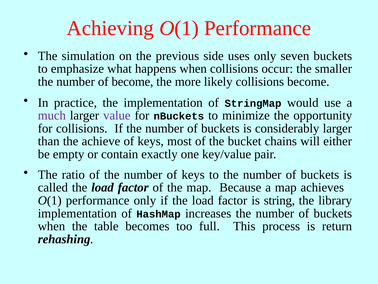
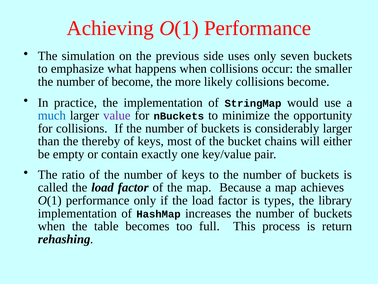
much colour: purple -> blue
achieve: achieve -> thereby
string: string -> types
